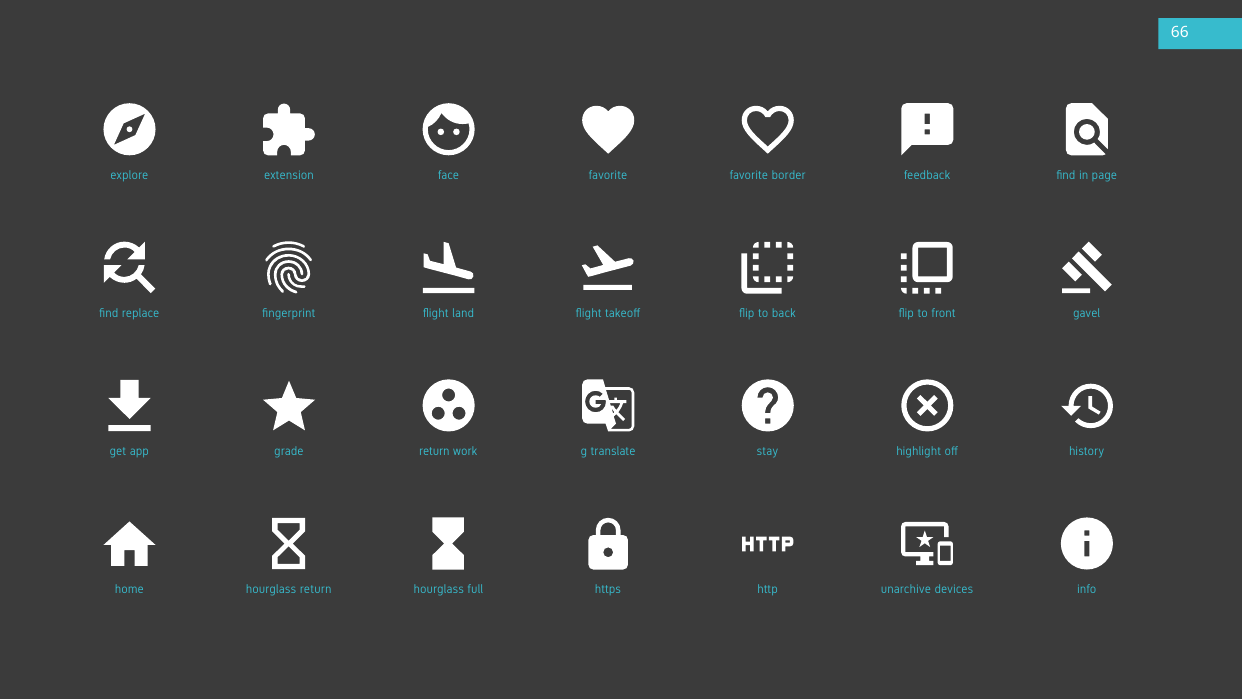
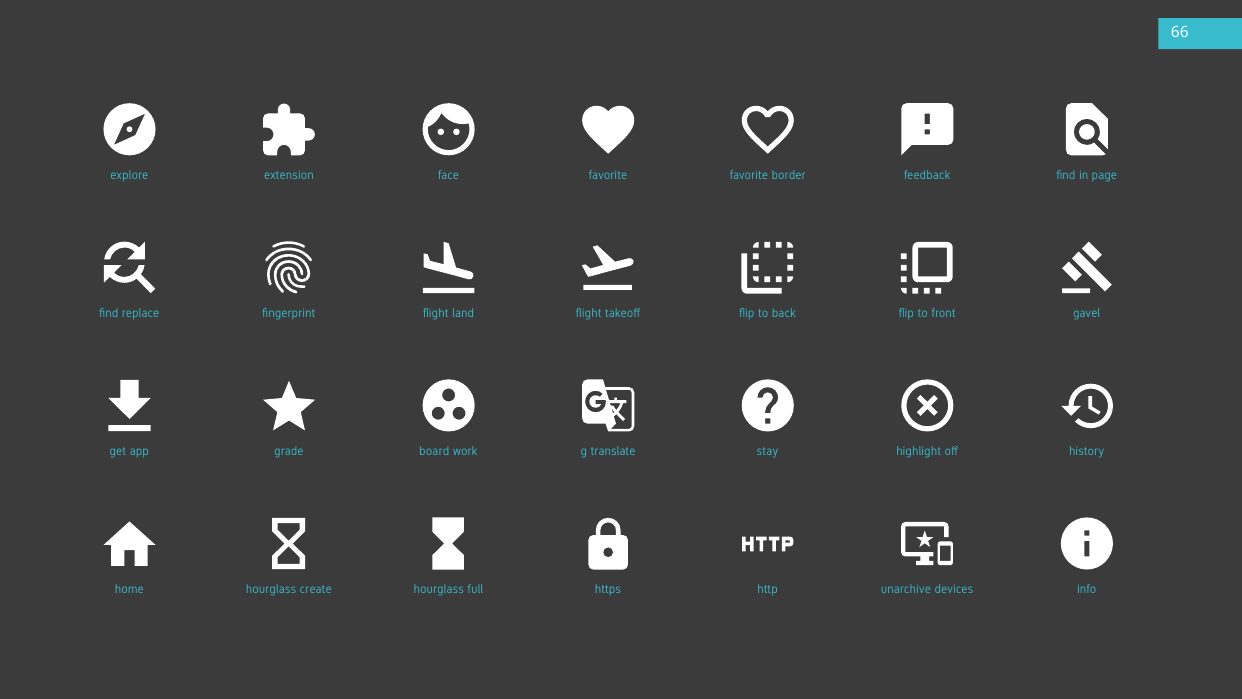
grade return: return -> board
hourglass return: return -> create
